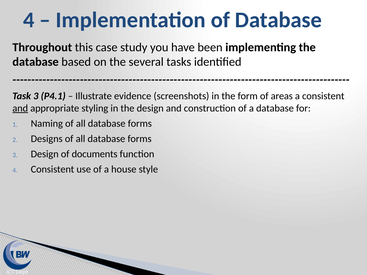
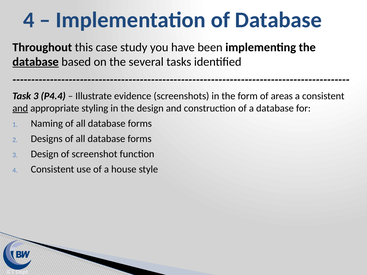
database at (36, 62) underline: none -> present
P4.1: P4.1 -> P4.4
documents: documents -> screenshot
